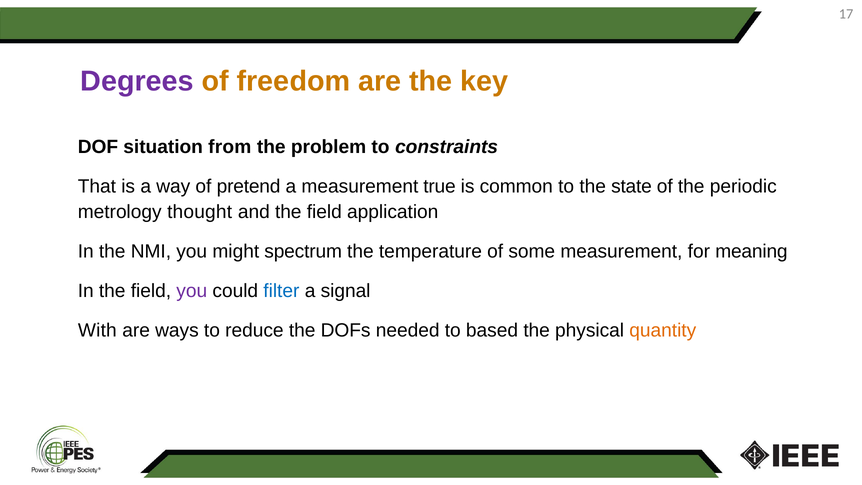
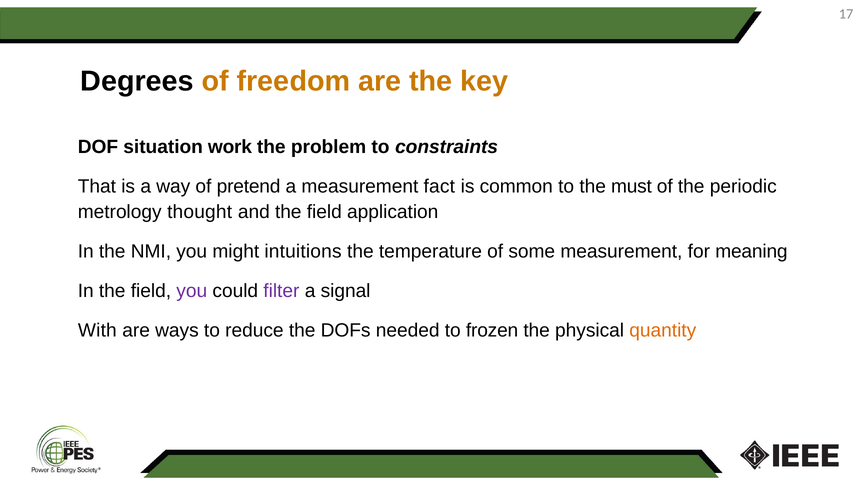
Degrees colour: purple -> black
from: from -> work
true: true -> fact
state: state -> must
spectrum: spectrum -> intuitions
filter colour: blue -> purple
based: based -> frozen
